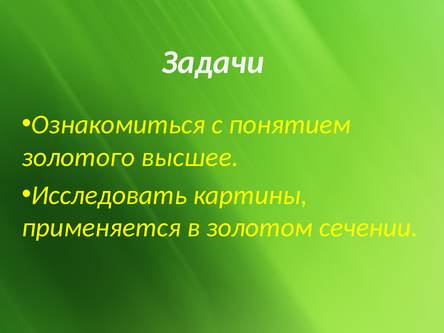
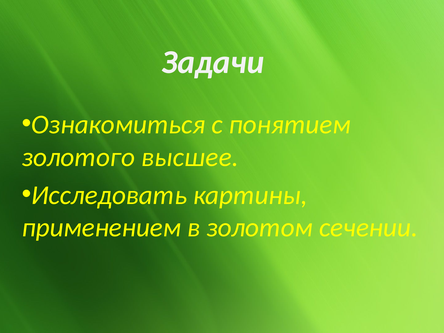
применяется: применяется -> применением
